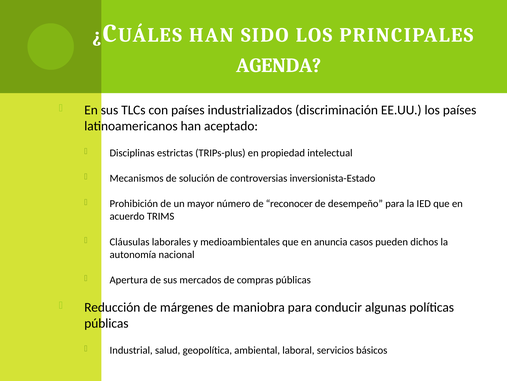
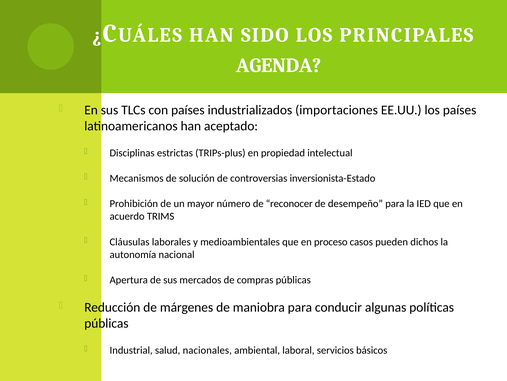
discriminación: discriminación -> importaciones
anuncia: anuncia -> proceso
geopolítica: geopolítica -> nacionales
